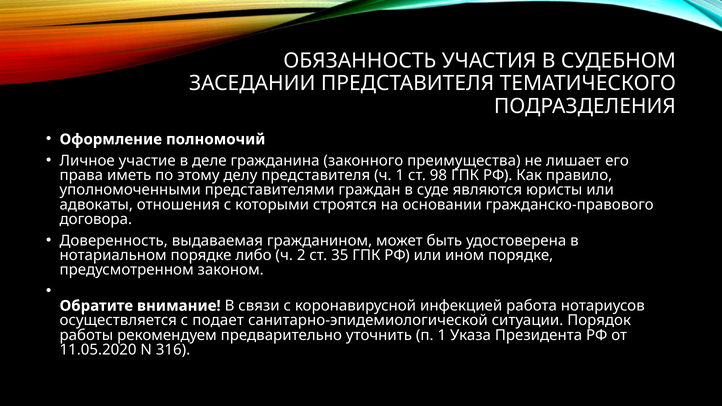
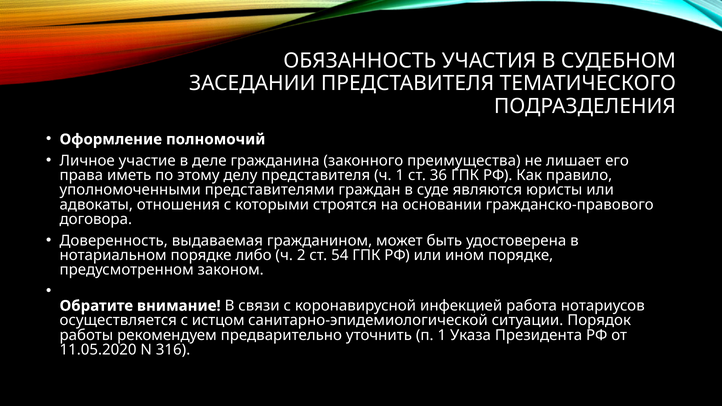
98: 98 -> 36
35: 35 -> 54
подает: подает -> истцом
